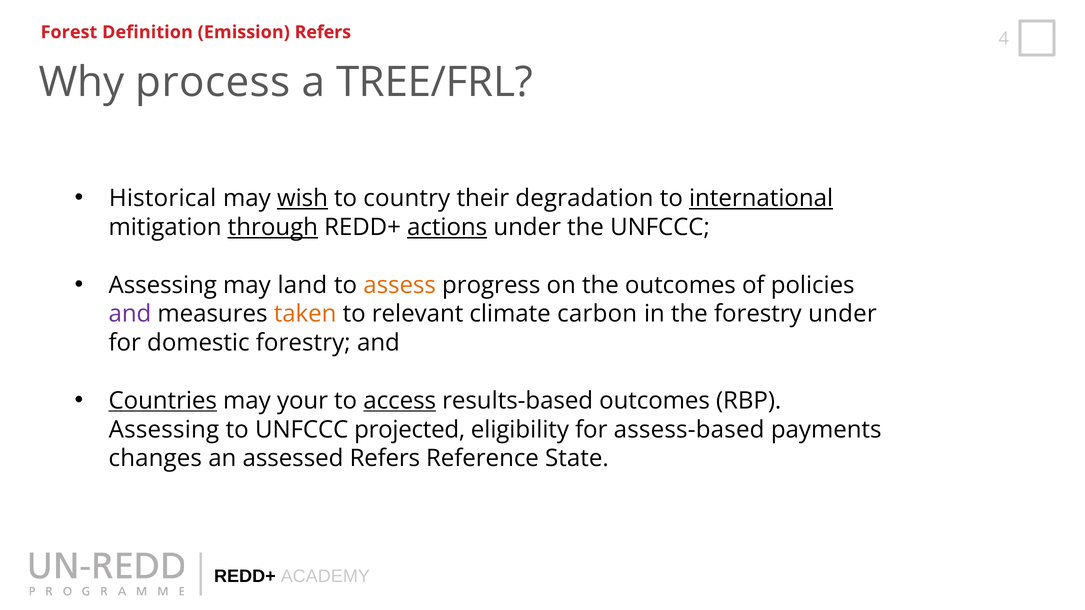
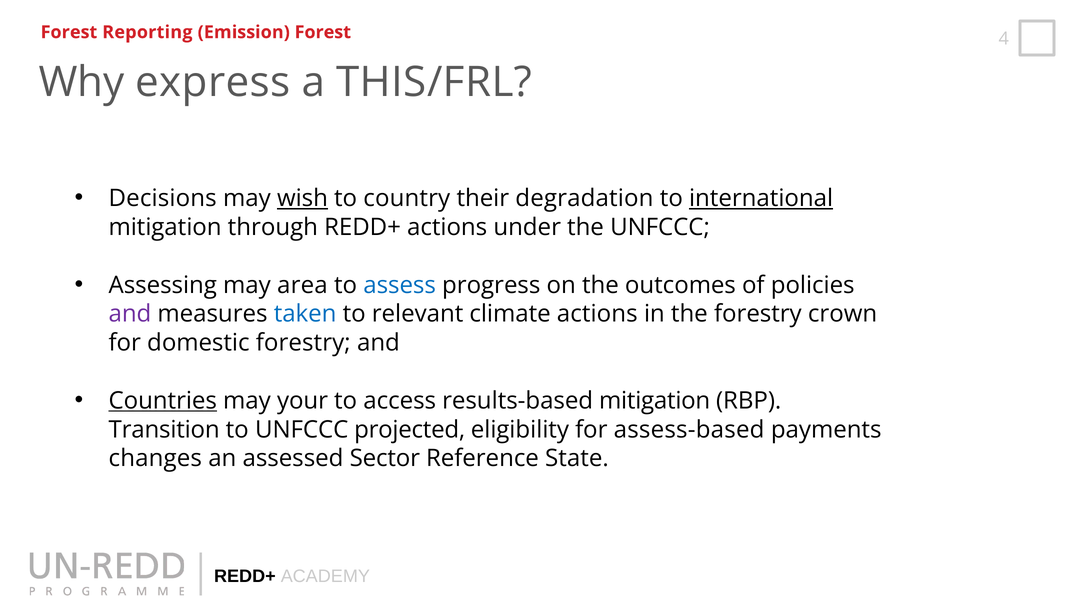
Definition: Definition -> Reporting
Emission Refers: Refers -> Forest
process: process -> express
TREE/FRL: TREE/FRL -> THIS/FRL
Historical: Historical -> Decisions
through underline: present -> none
actions at (447, 227) underline: present -> none
land: land -> area
assess colour: orange -> blue
taken colour: orange -> blue
climate carbon: carbon -> actions
forestry under: under -> crown
access underline: present -> none
results-based outcomes: outcomes -> mitigation
Assessing at (164, 430): Assessing -> Transition
assessed Refers: Refers -> Sector
